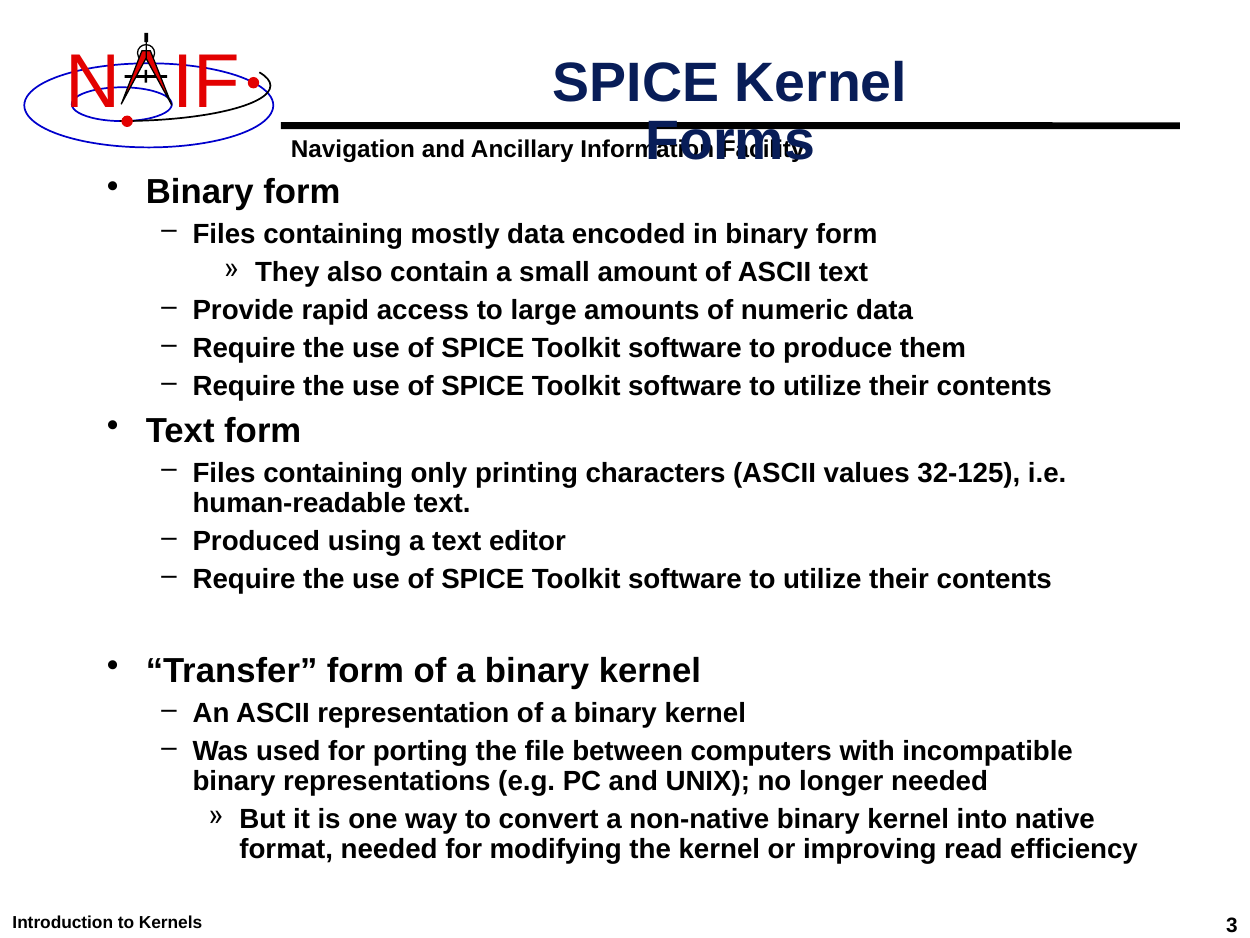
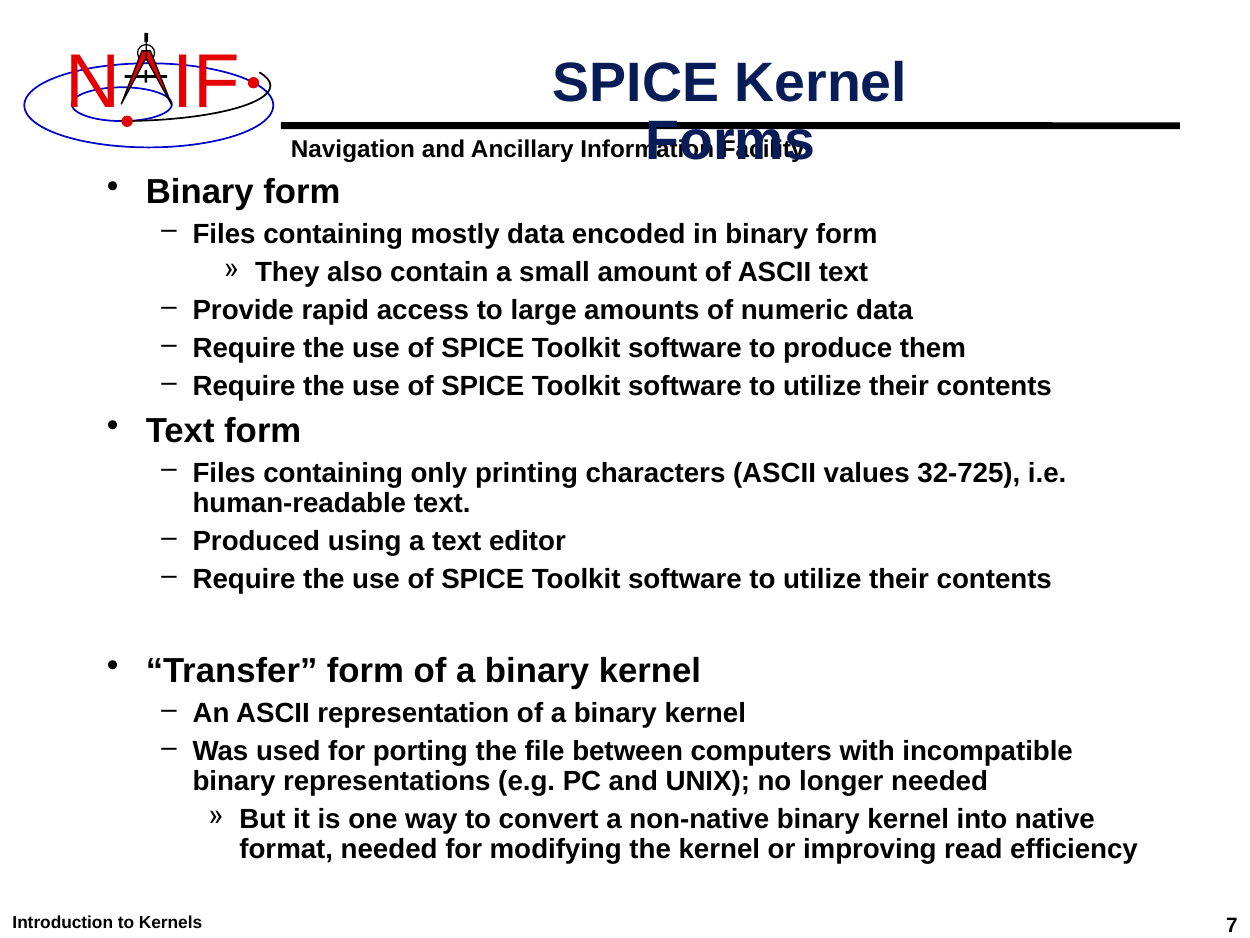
32-125: 32-125 -> 32-725
3: 3 -> 7
